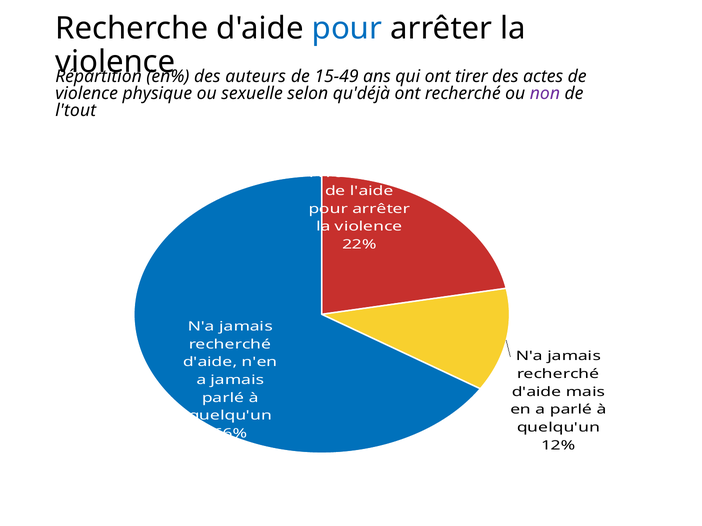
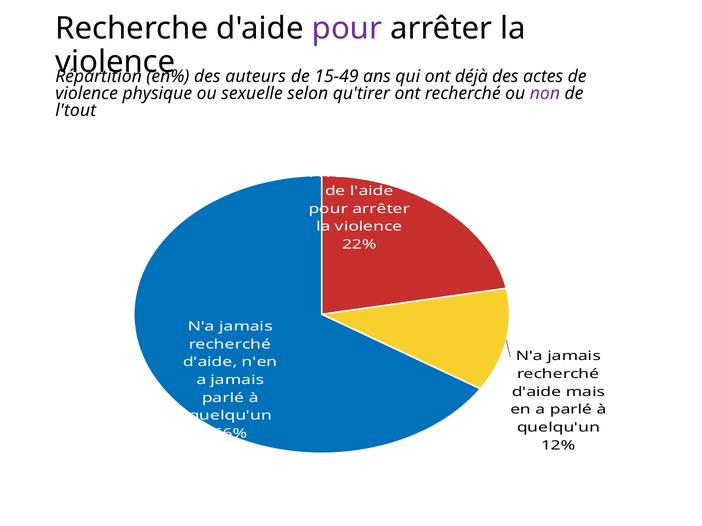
pour at (347, 28) colour: blue -> purple
tirer: tirer -> déjà
qu'déjà: qu'déjà -> qu'tirer
